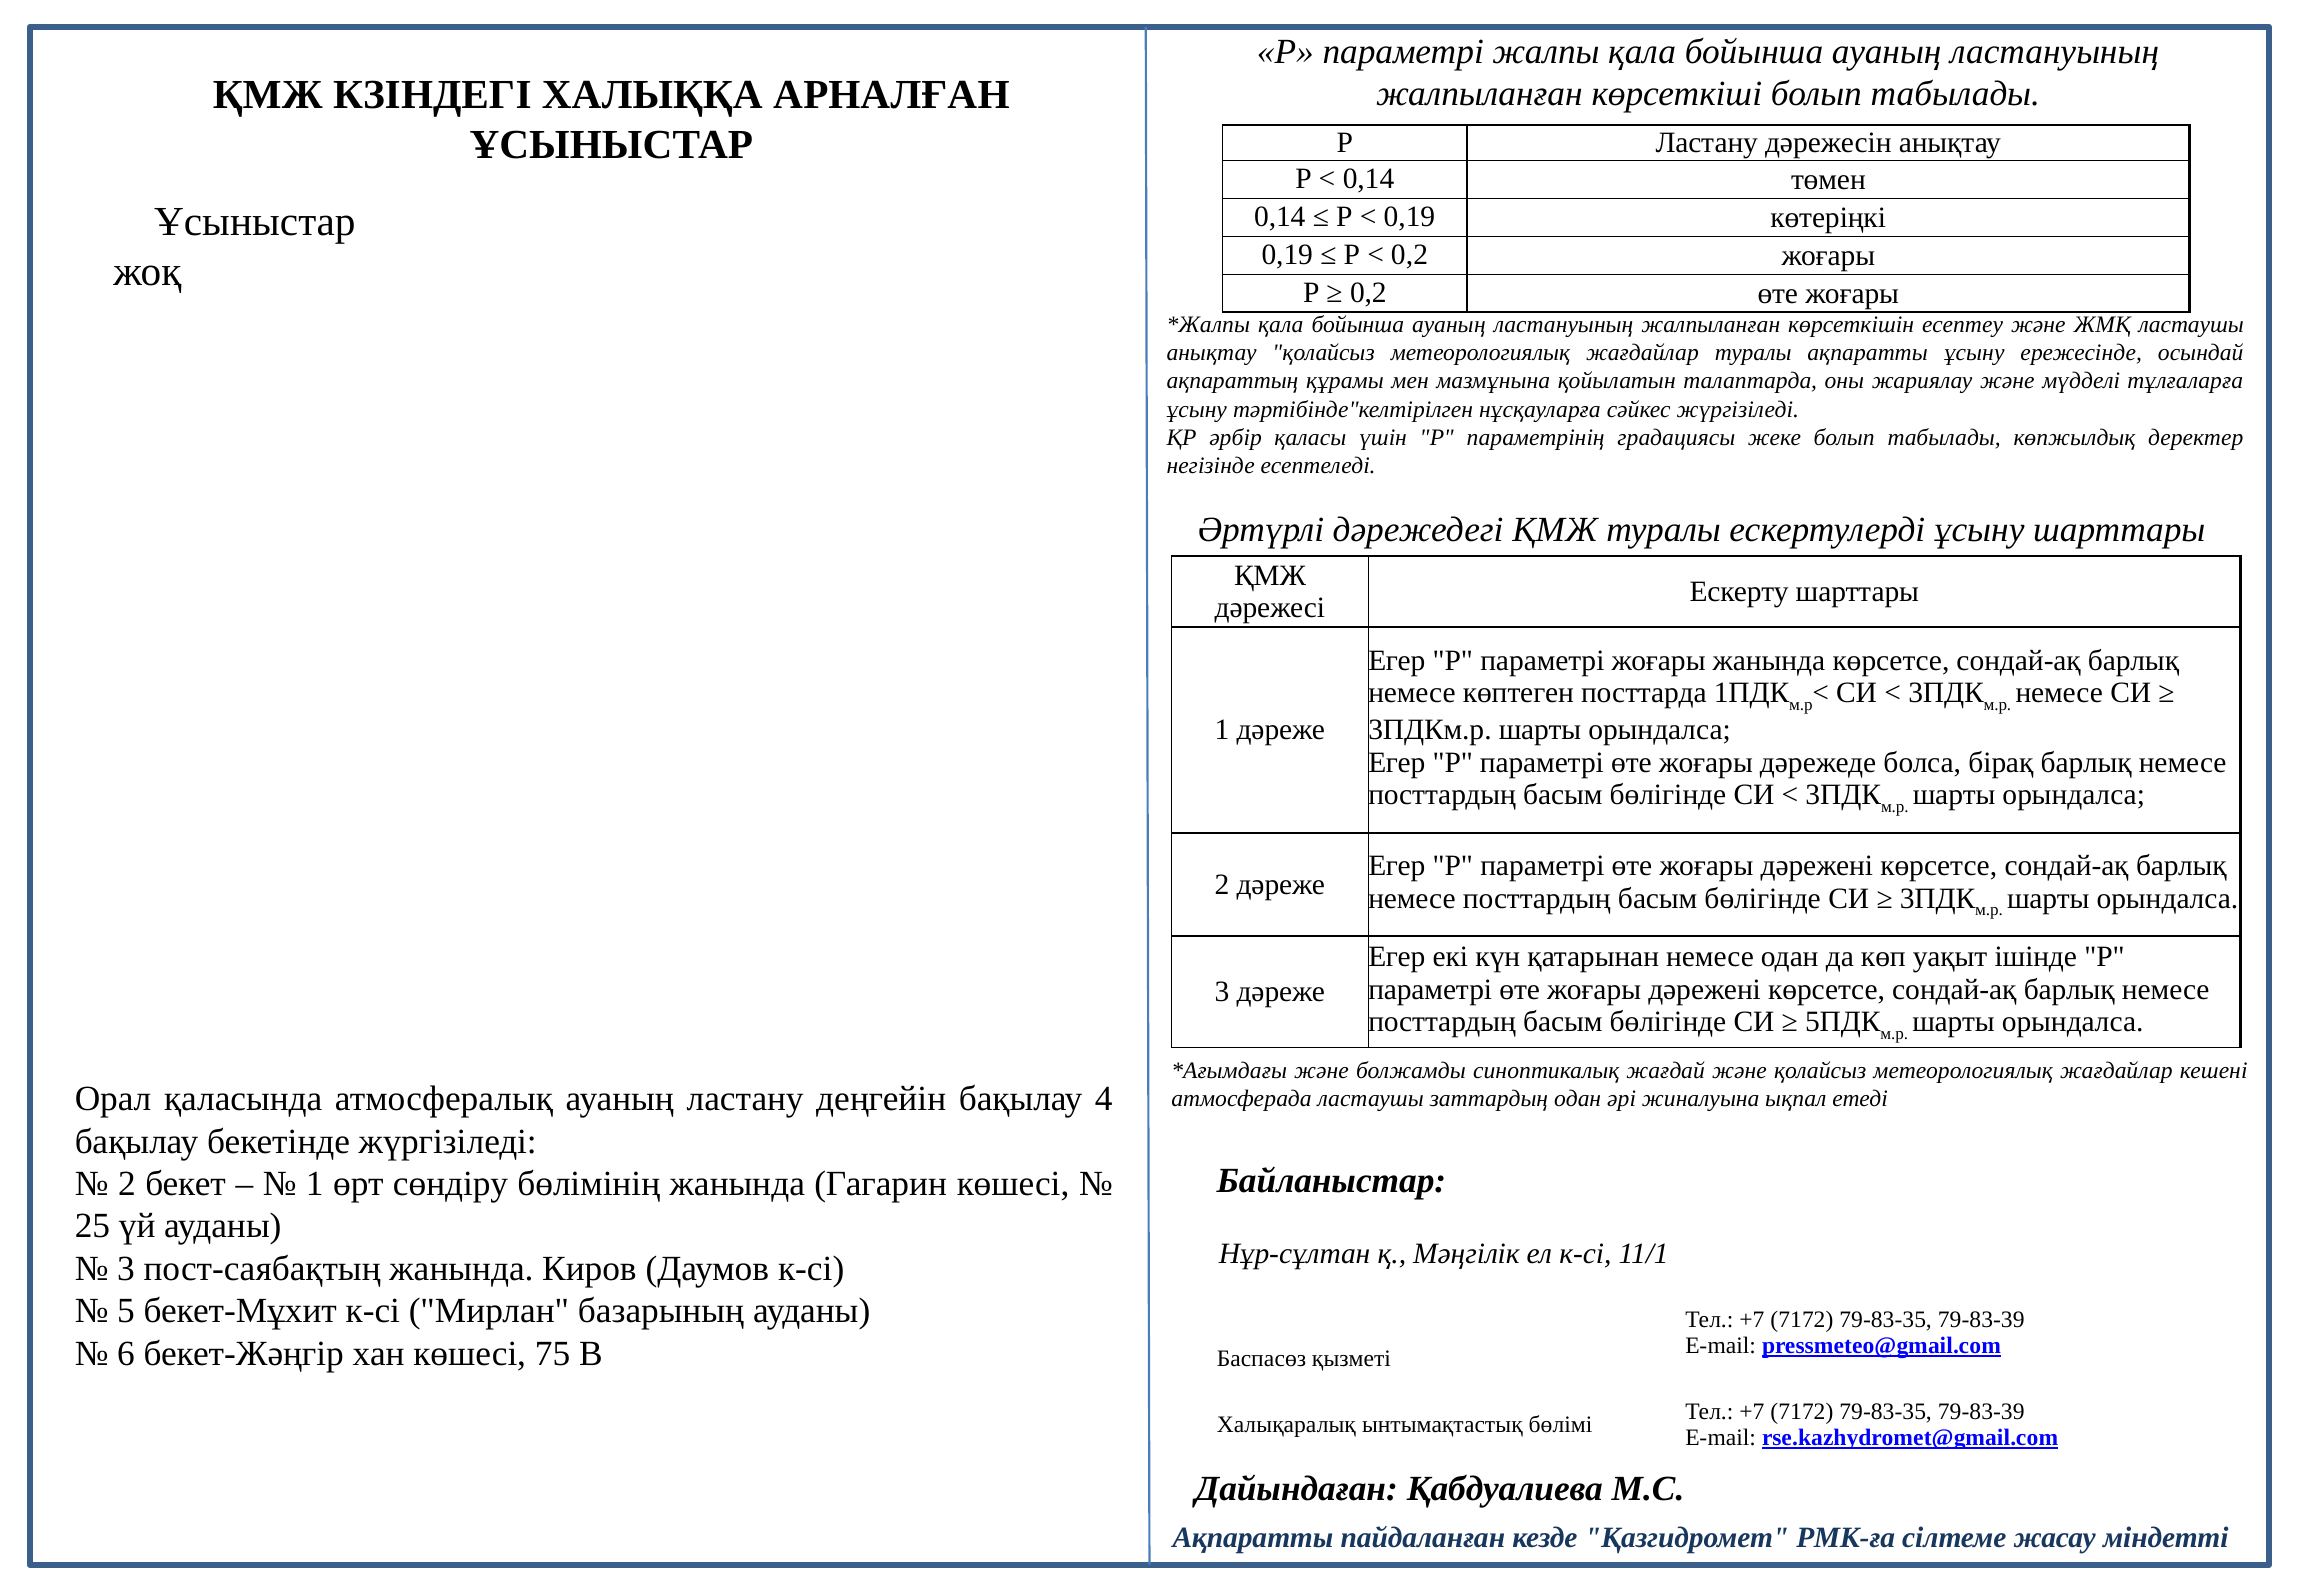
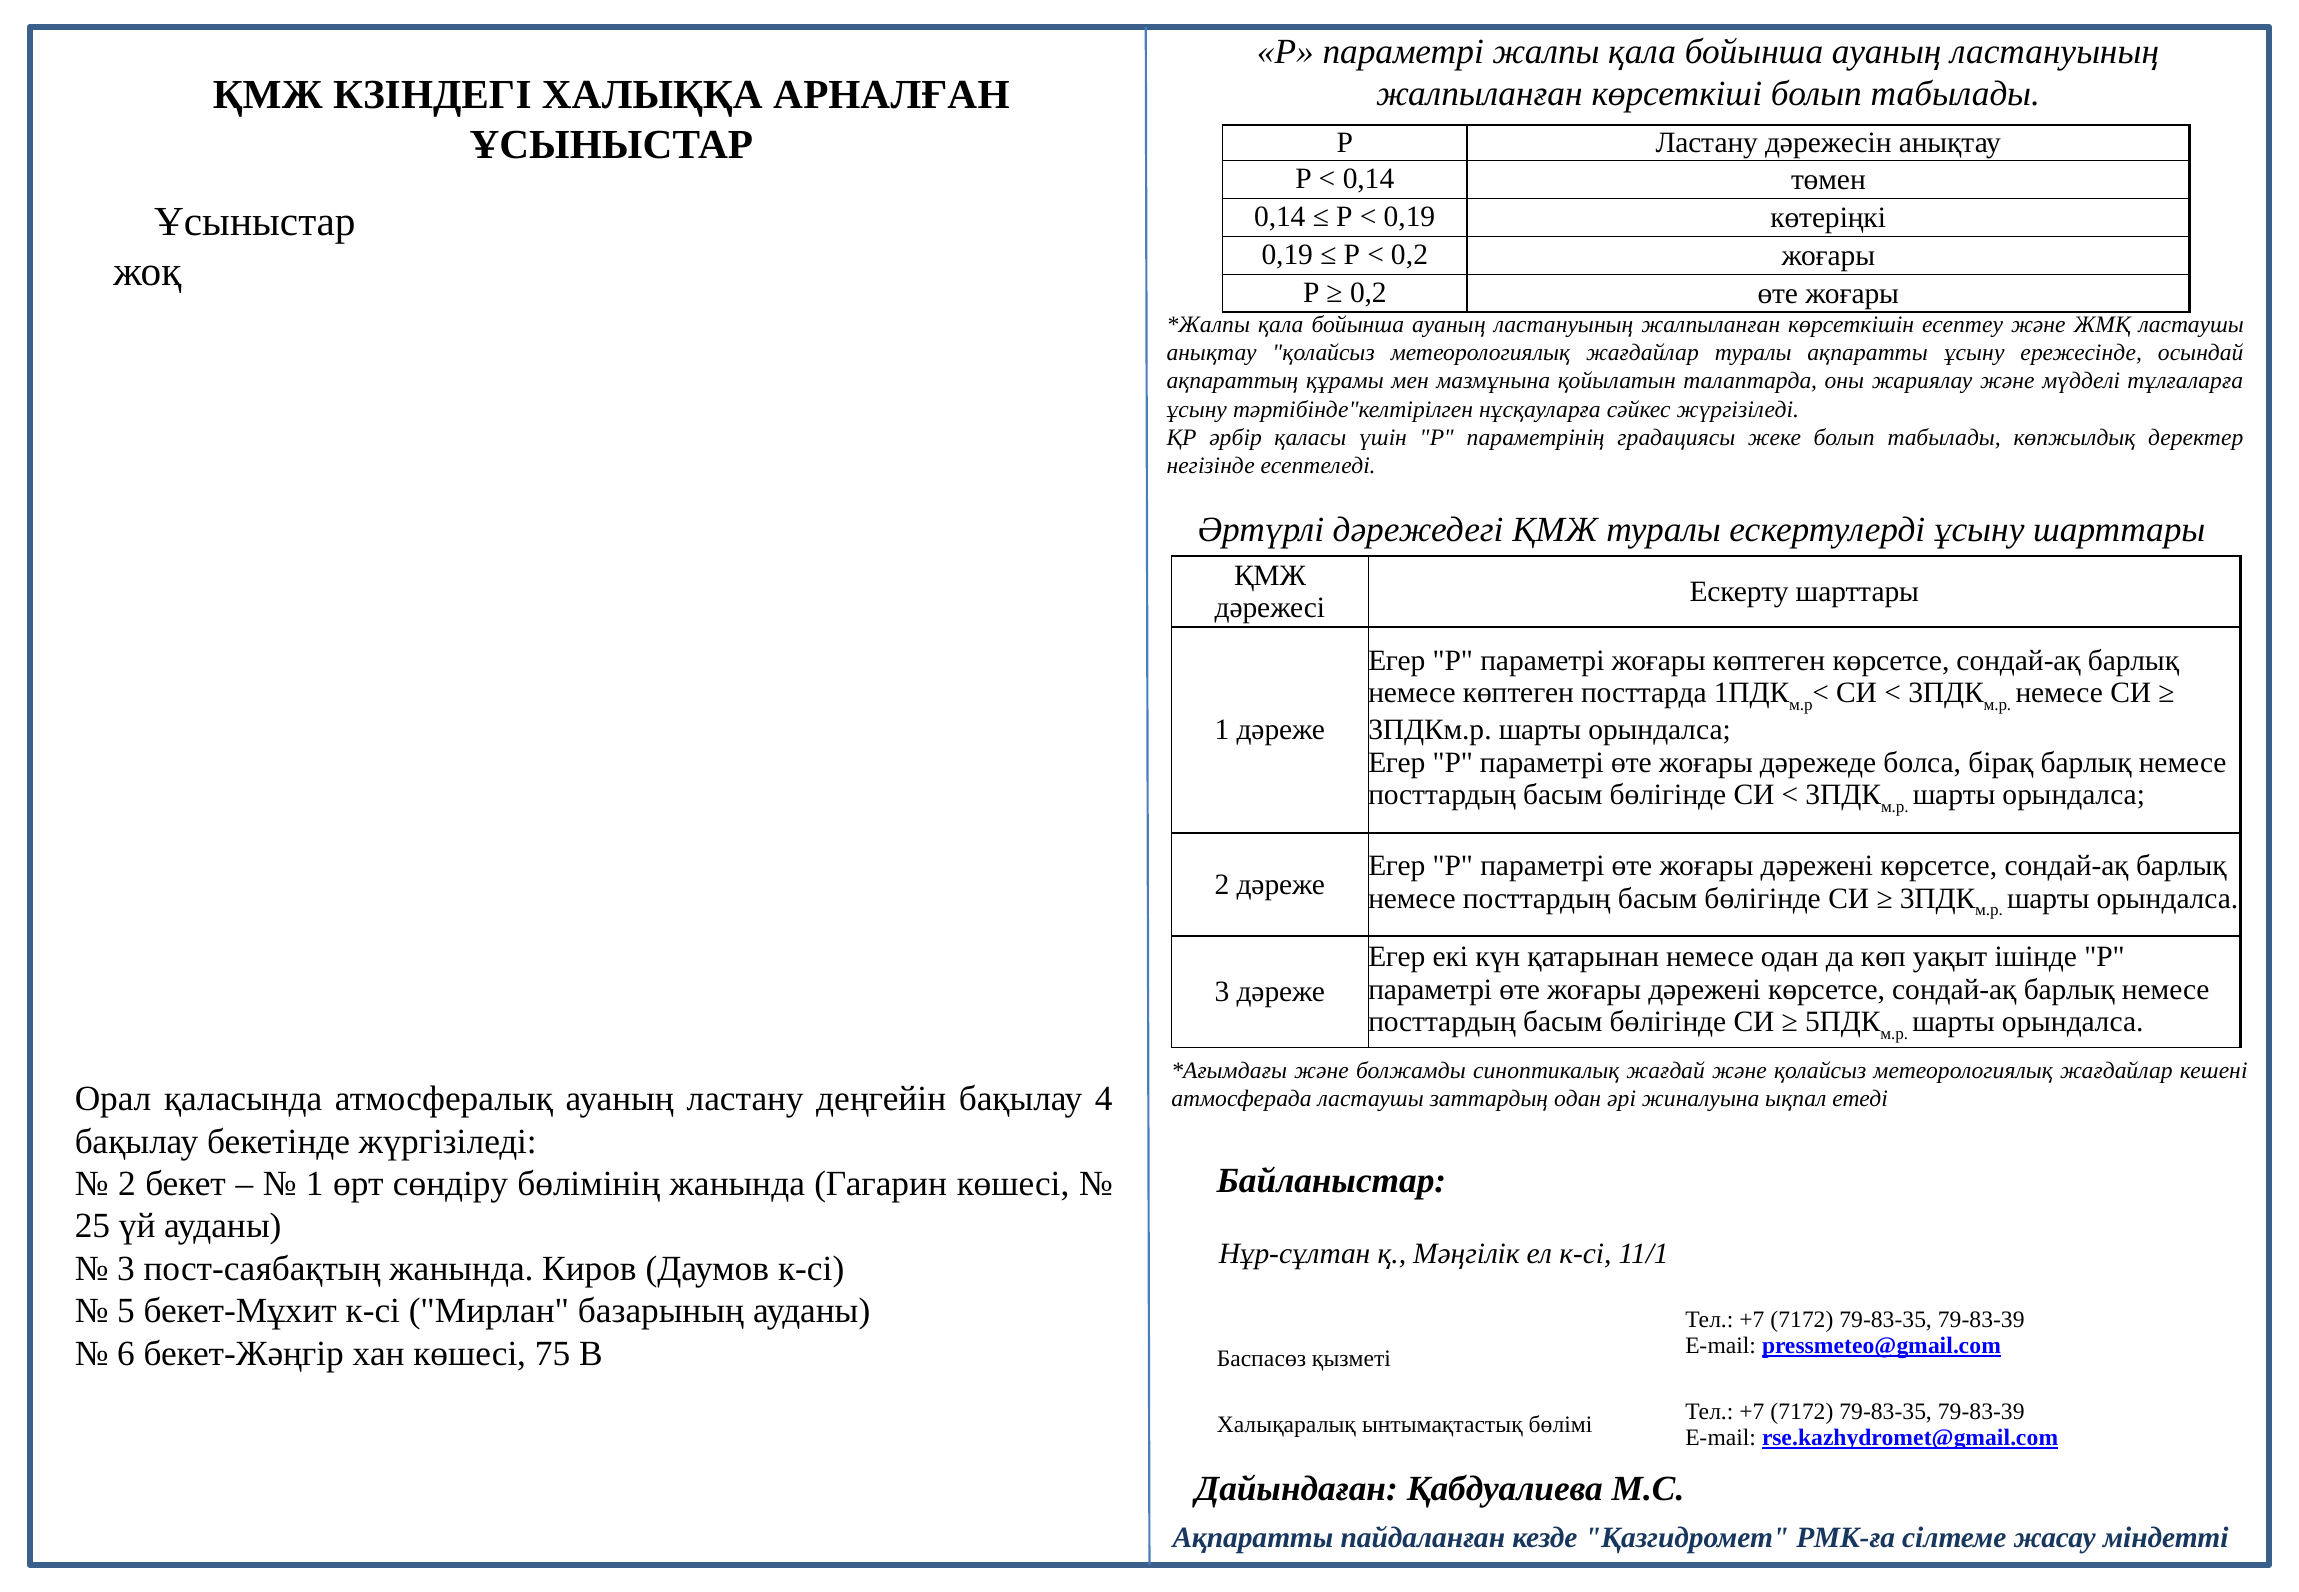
жоғары жанында: жанында -> көптеген
